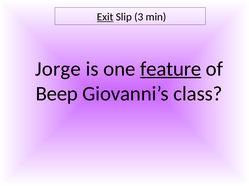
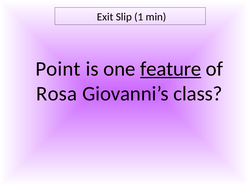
Exit underline: present -> none
3: 3 -> 1
Jorge: Jorge -> Point
Beep: Beep -> Rosa
